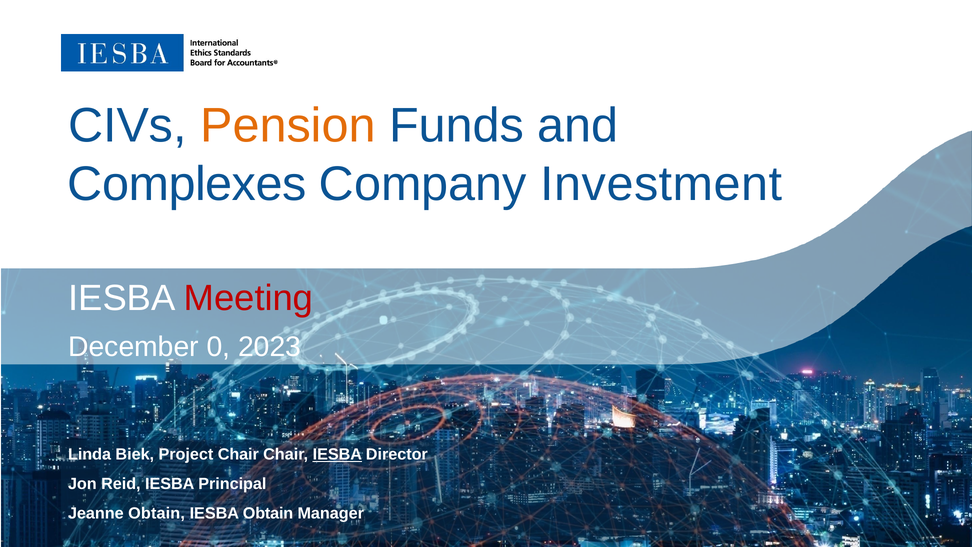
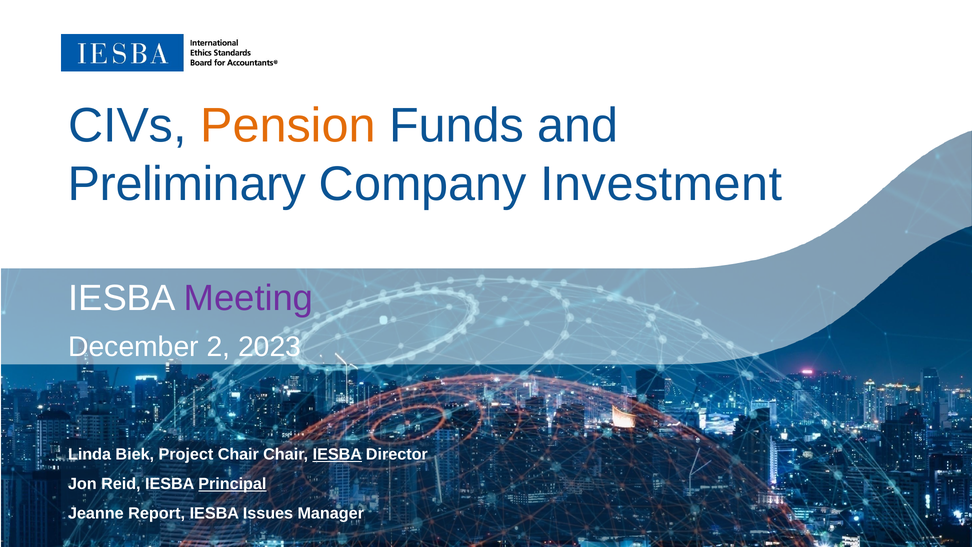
Complexes: Complexes -> Preliminary
Meeting colour: red -> purple
0: 0 -> 2
Principal underline: none -> present
Jeanne Obtain: Obtain -> Report
IESBA Obtain: Obtain -> Issues
